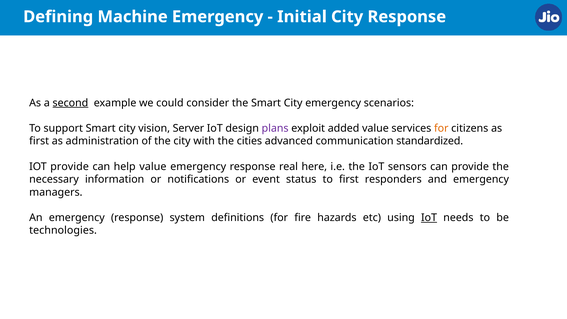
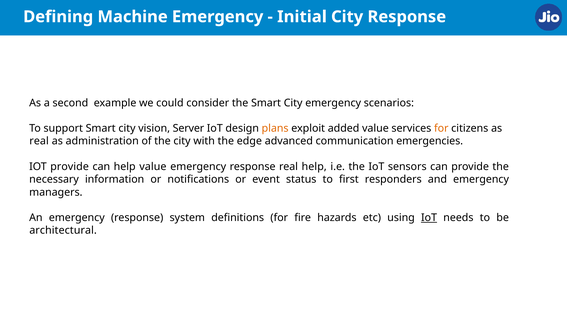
second underline: present -> none
plans colour: purple -> orange
first at (39, 141): first -> real
cities: cities -> edge
standardized: standardized -> emergencies
real here: here -> help
technologies: technologies -> architectural
